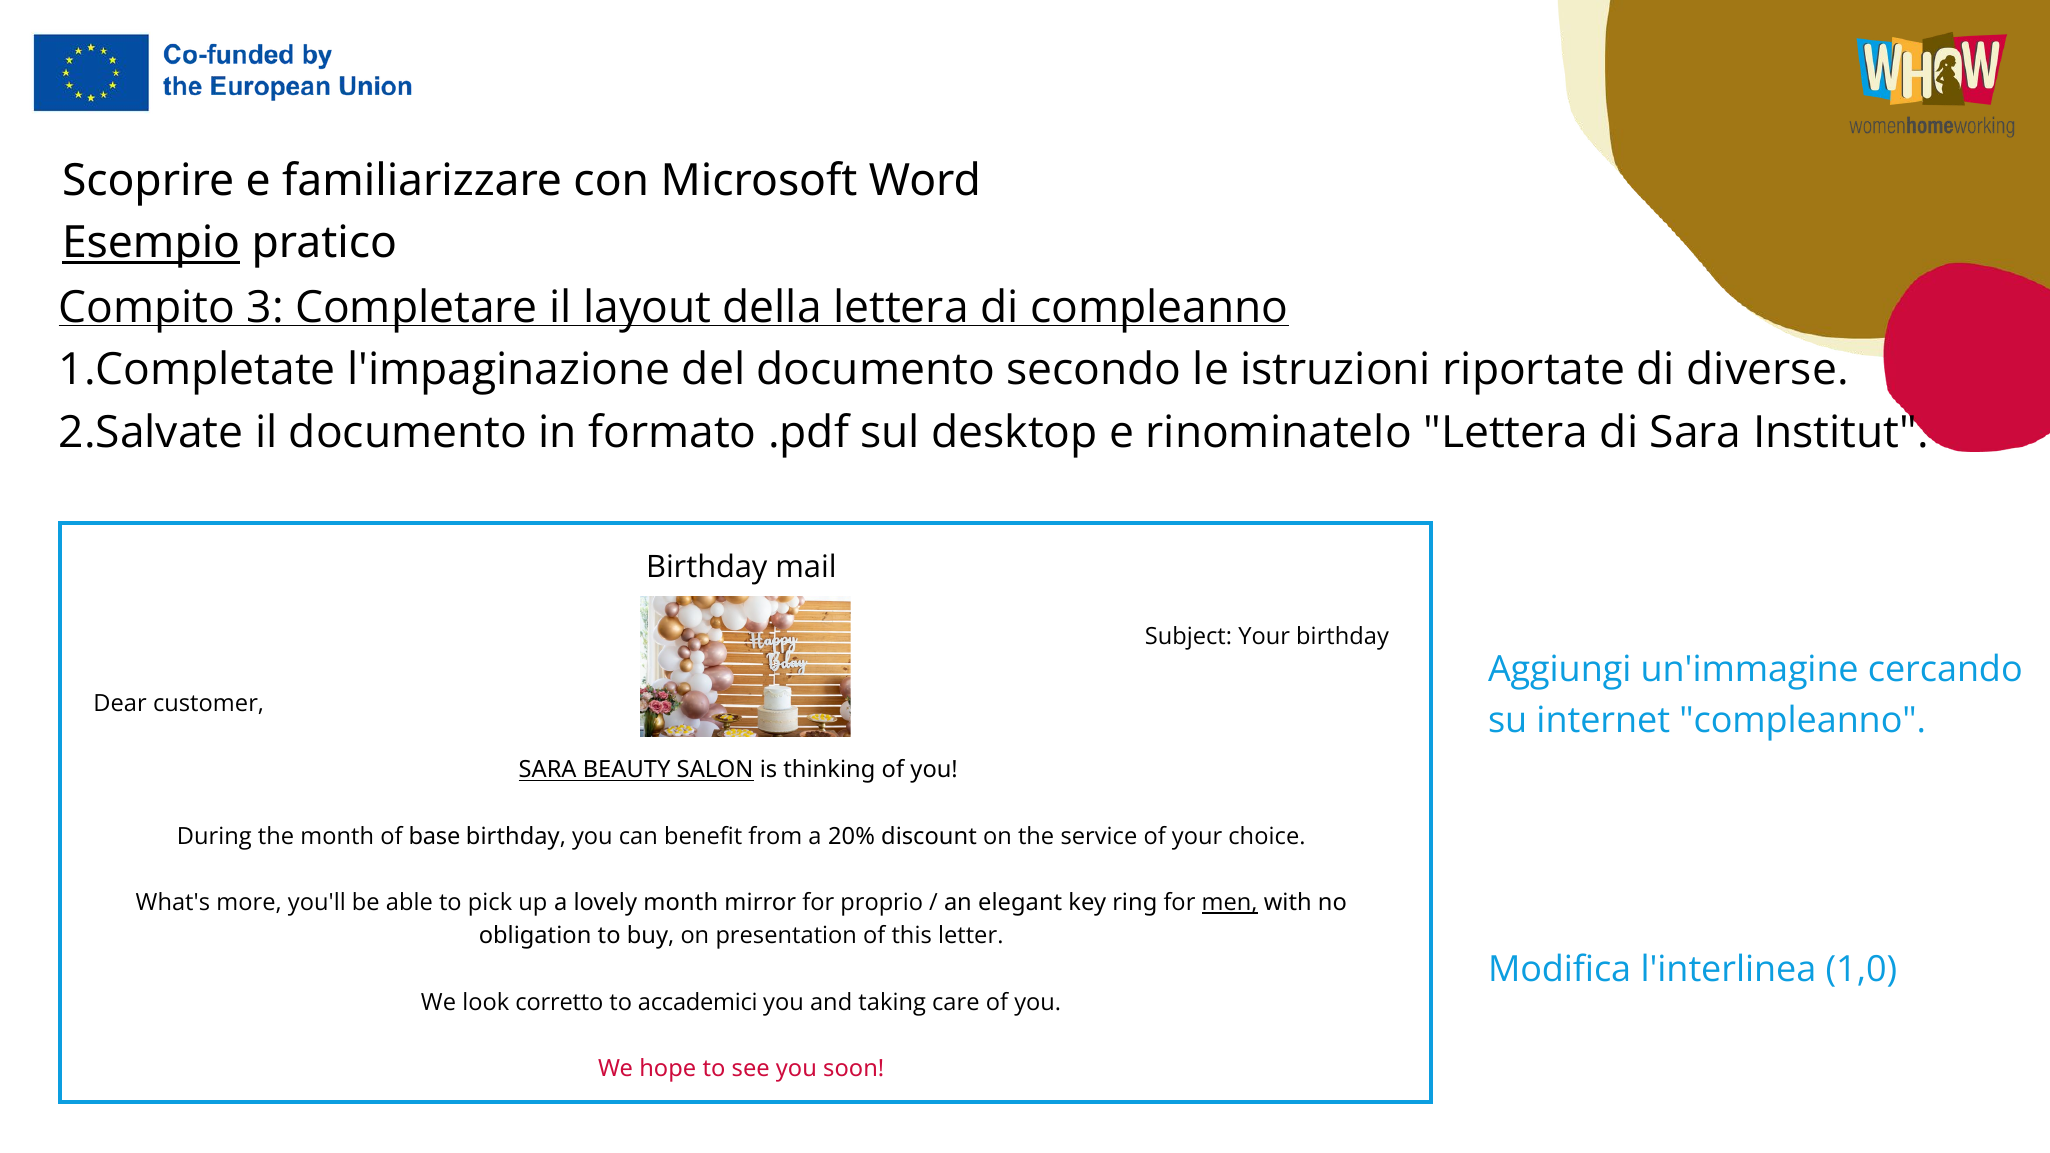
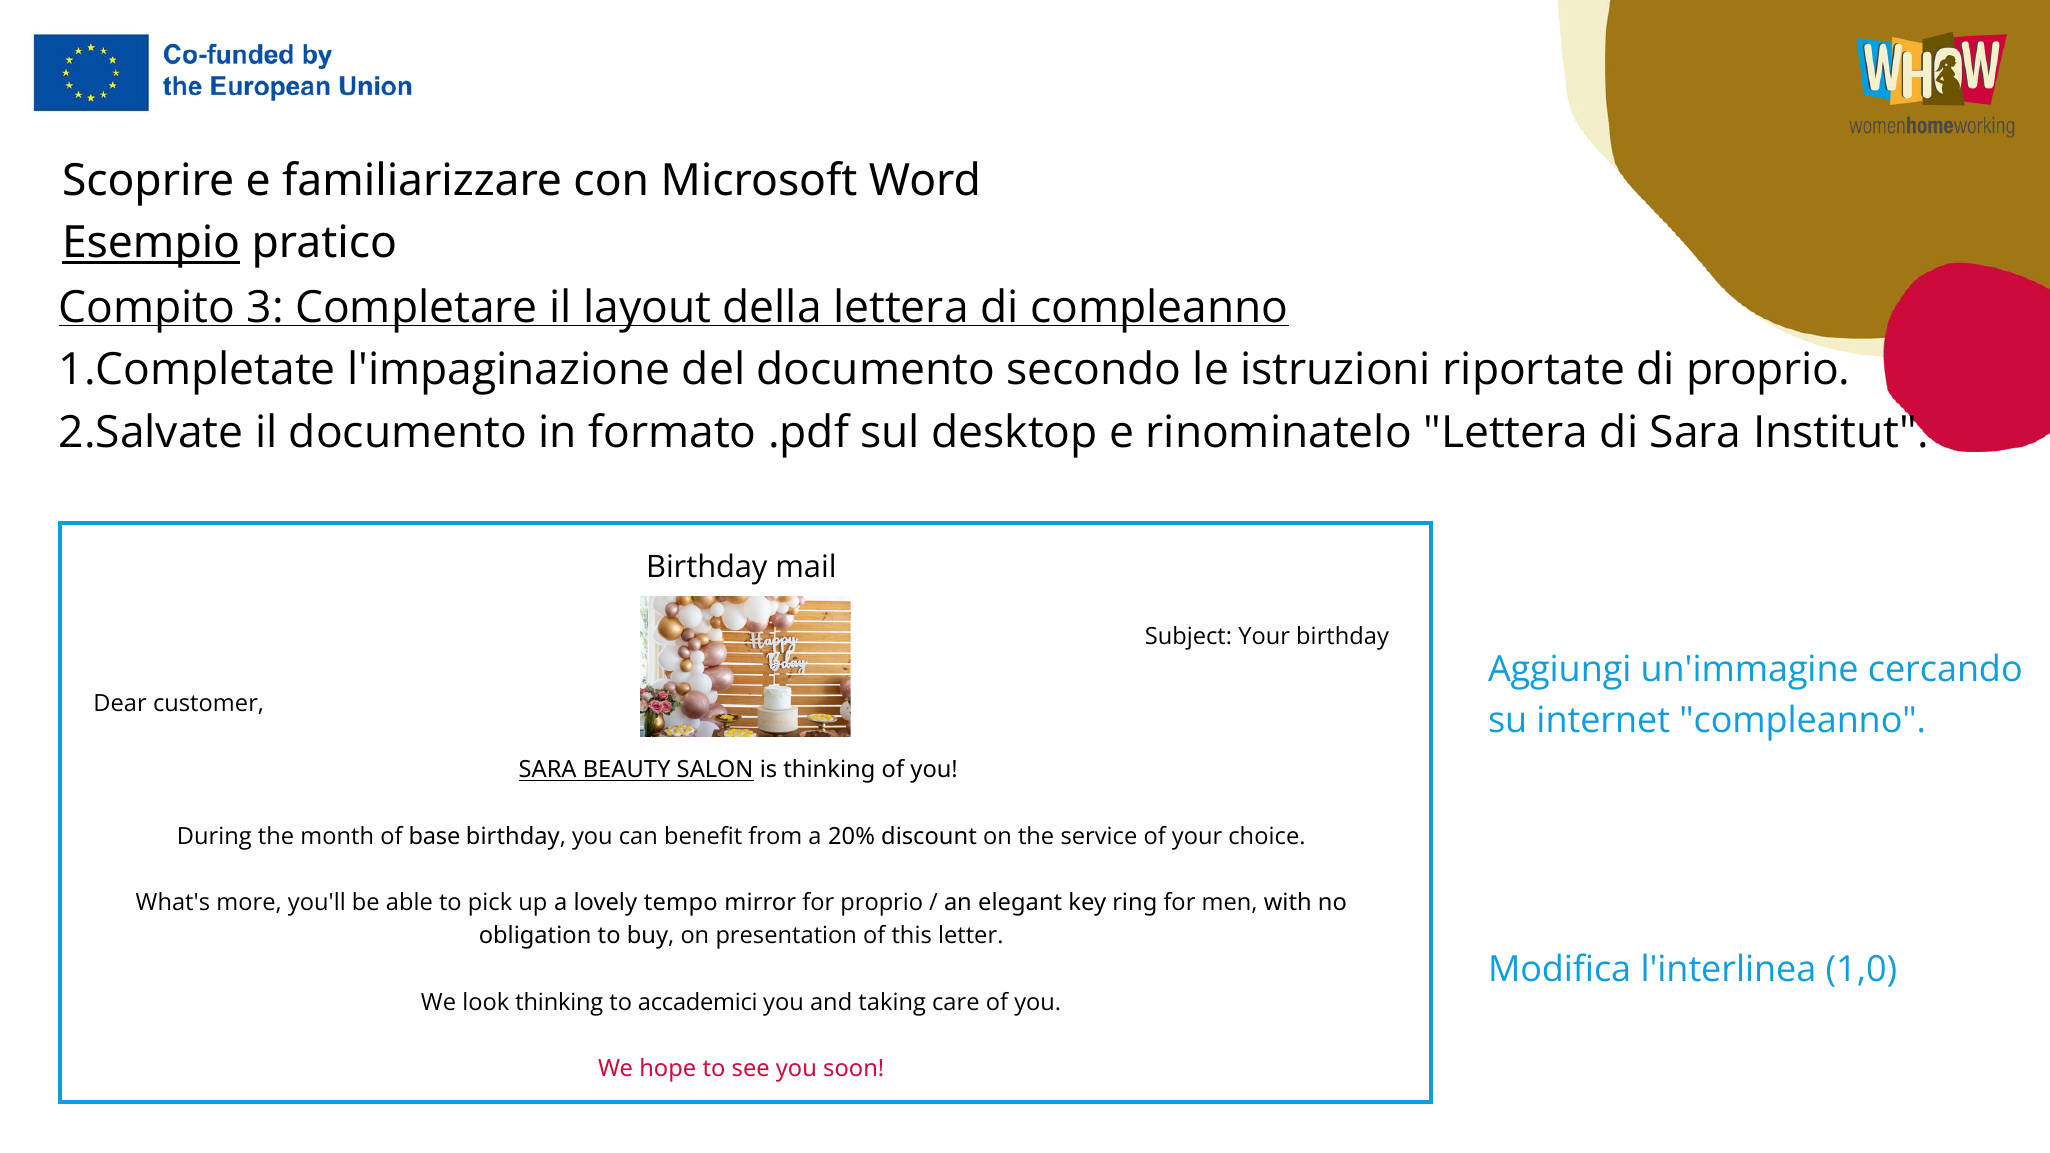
di diverse: diverse -> proprio
lovely month: month -> tempo
men underline: present -> none
look corretto: corretto -> thinking
